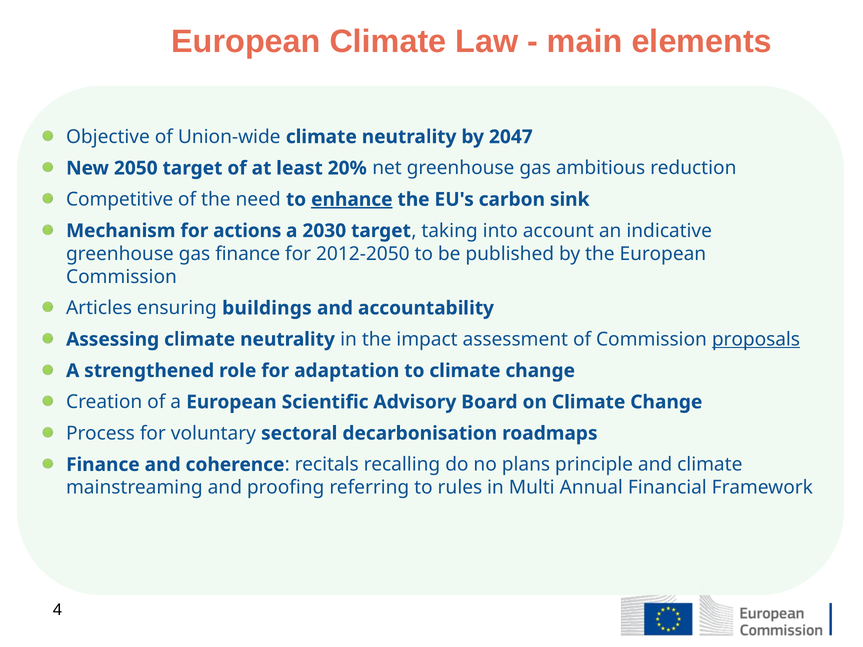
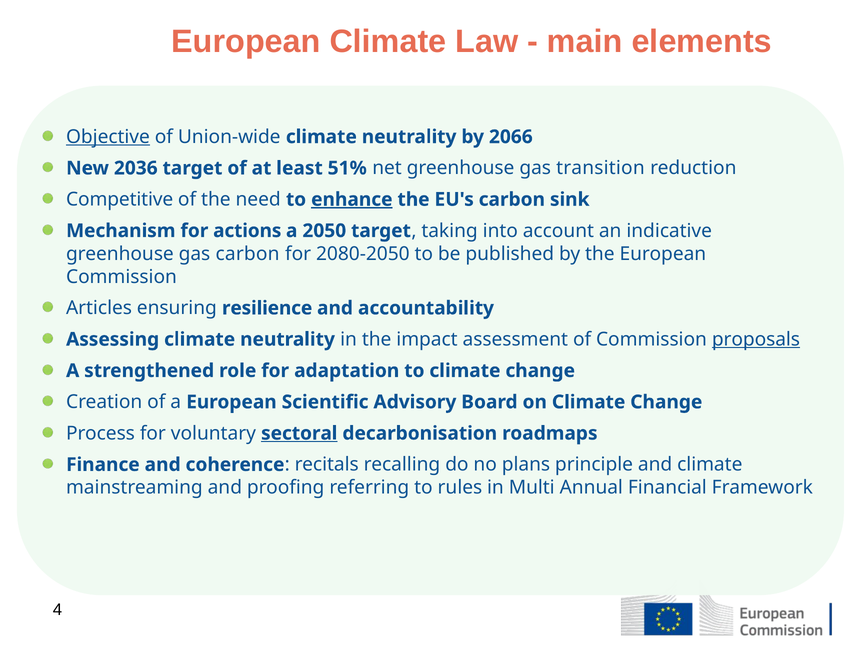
Objective underline: none -> present
2047: 2047 -> 2066
2050: 2050 -> 2036
20%: 20% -> 51%
ambitious: ambitious -> transition
2030: 2030 -> 2050
gas finance: finance -> carbon
2012-2050: 2012-2050 -> 2080-2050
buildings: buildings -> resilience
sectoral underline: none -> present
